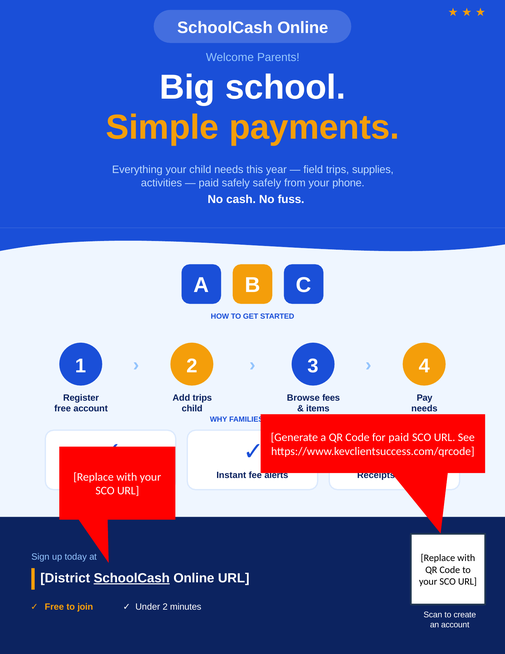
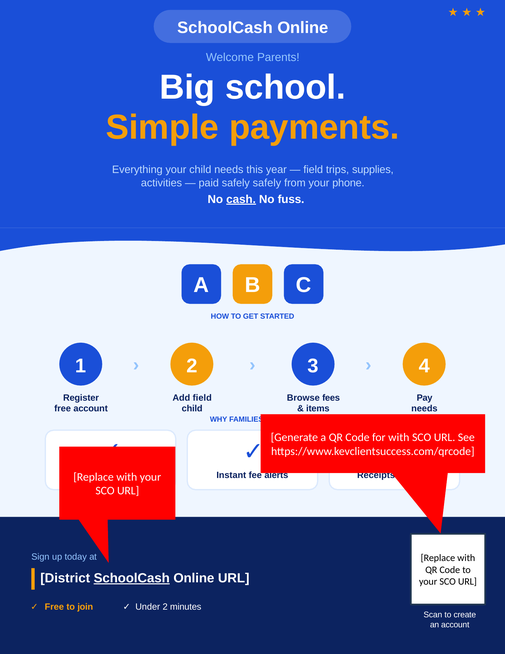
cash underline: none -> present
Add trips: trips -> field
for paid: paid -> with
